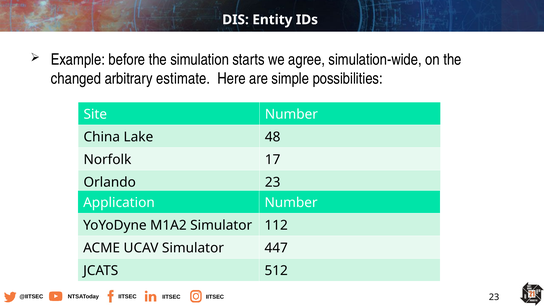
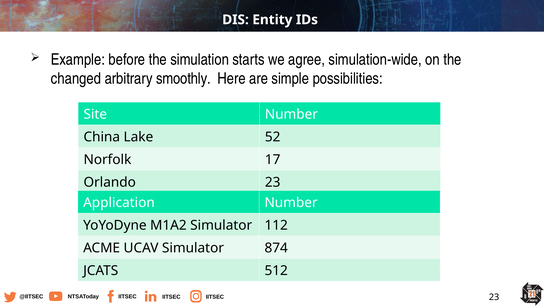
estimate: estimate -> smoothly
48: 48 -> 52
447: 447 -> 874
